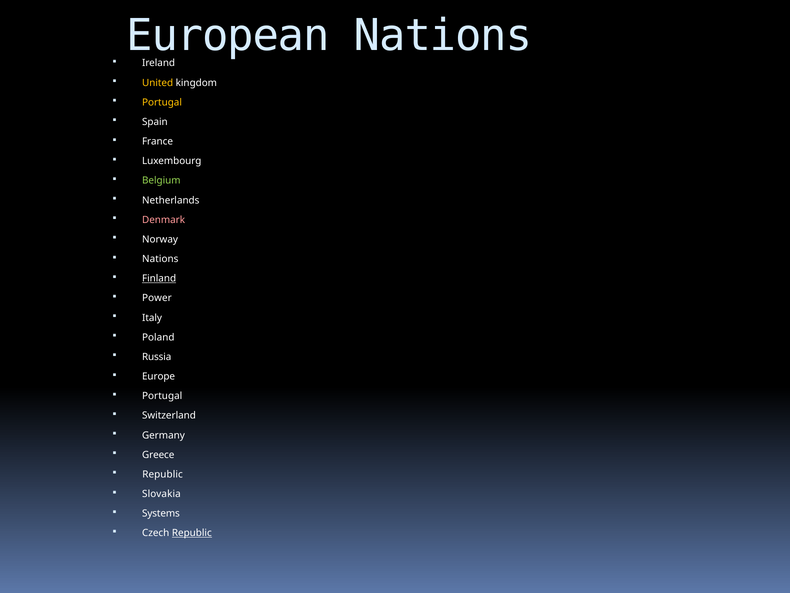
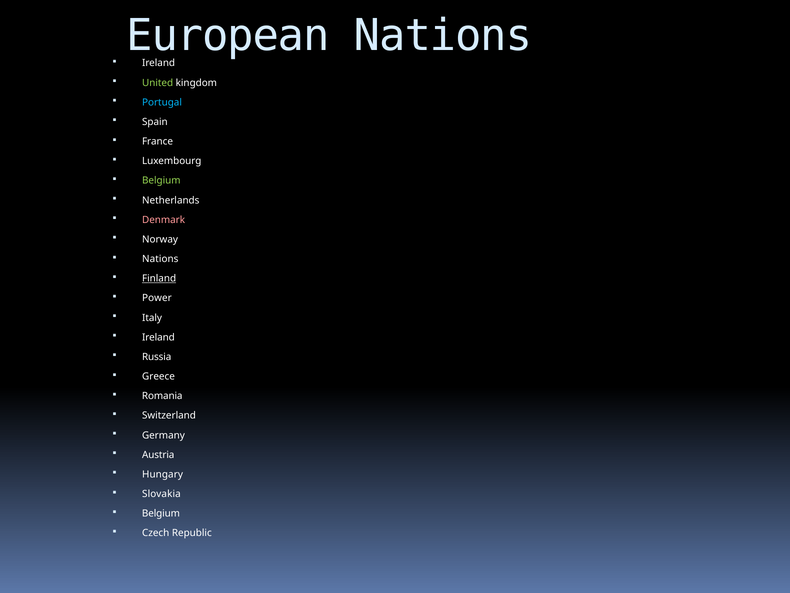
United colour: yellow -> light green
Portugal at (162, 102) colour: yellow -> light blue
Poland at (158, 337): Poland -> Ireland
Europe: Europe -> Greece
Portugal at (162, 396): Portugal -> Romania
Greece: Greece -> Austria
Republic at (163, 474): Republic -> Hungary
Systems at (161, 513): Systems -> Belgium
Republic at (192, 533) underline: present -> none
